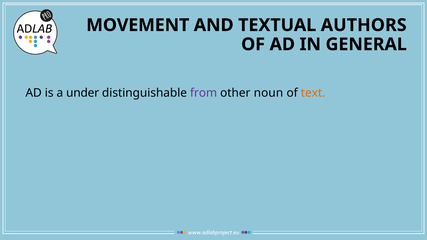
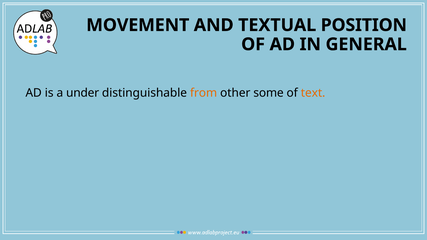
AUTHORS: AUTHORS -> POSITION
from colour: purple -> orange
noun: noun -> some
